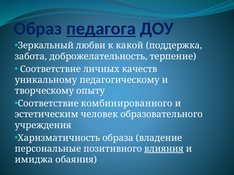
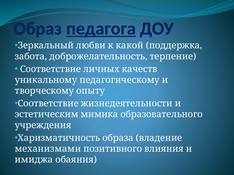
комбинированного: комбинированного -> жизнедеятельности
человек: человек -> мимика
персональные: персональные -> механизмами
влияния underline: present -> none
